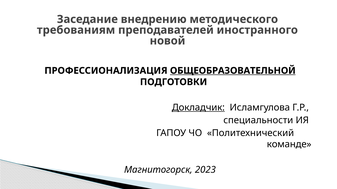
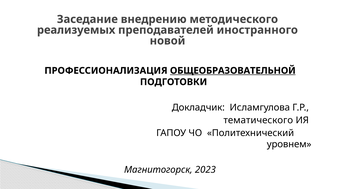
требованиям: требованиям -> реализуемых
Докладчик underline: present -> none
специальности: специальности -> тематического
команде: команде -> уровнем
